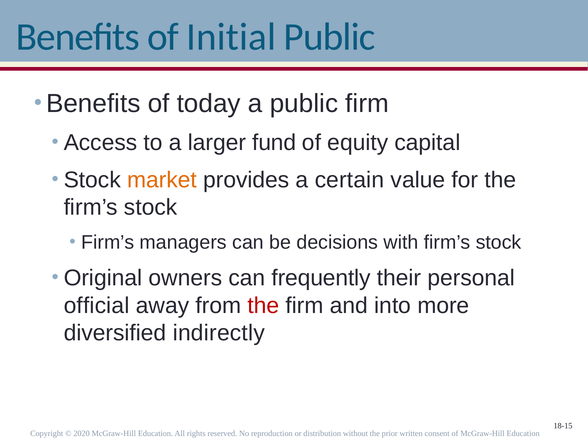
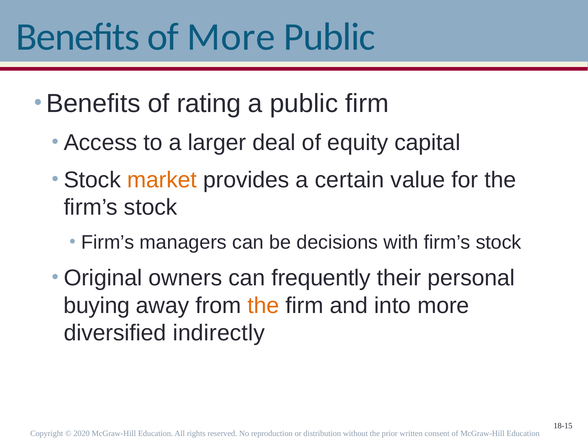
of Initial: Initial -> More
today: today -> rating
fund: fund -> deal
official: official -> buying
the at (263, 305) colour: red -> orange
